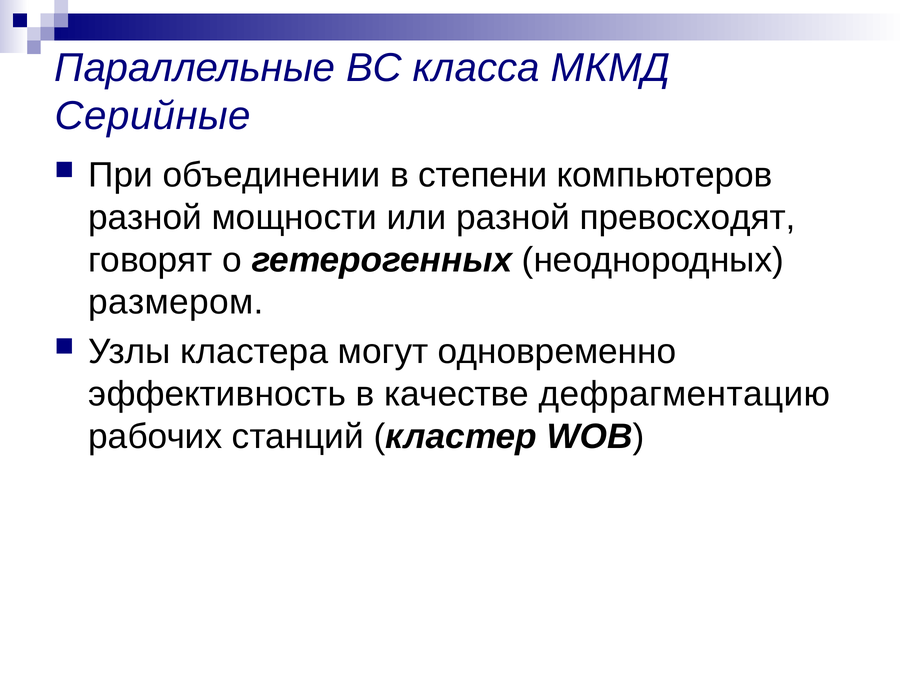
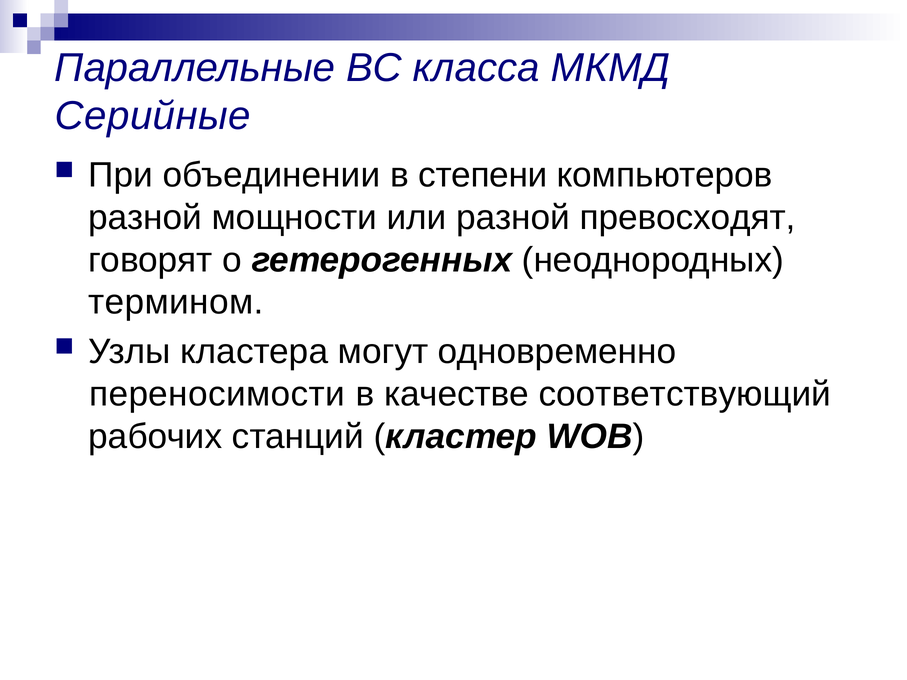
размером: размером -> термином
эффективность: эффективность -> переносимости
дефрагментацию: дефрагментацию -> соответствующий
